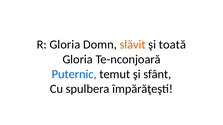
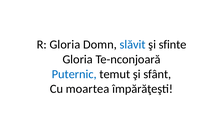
slăvit colour: orange -> blue
toată: toată -> sfinte
spulbera: spulbera -> moartea
